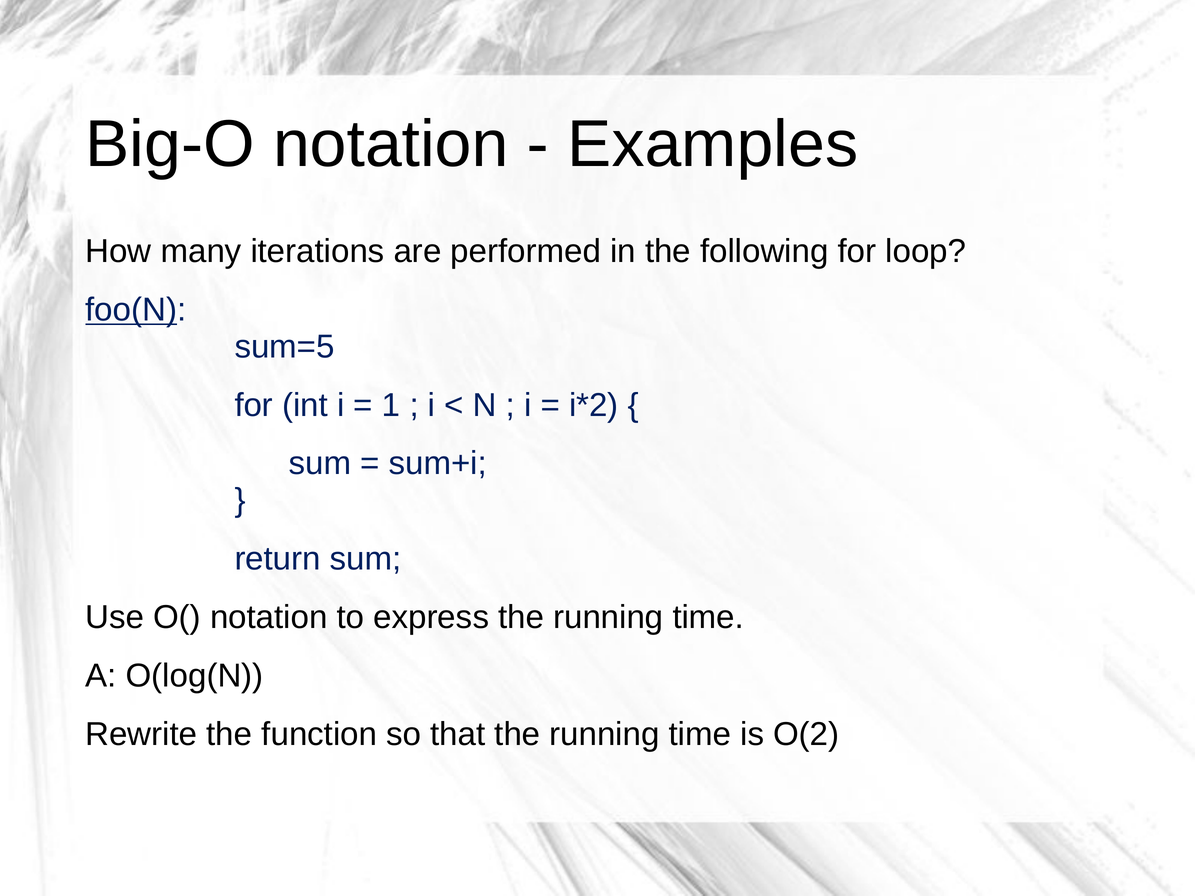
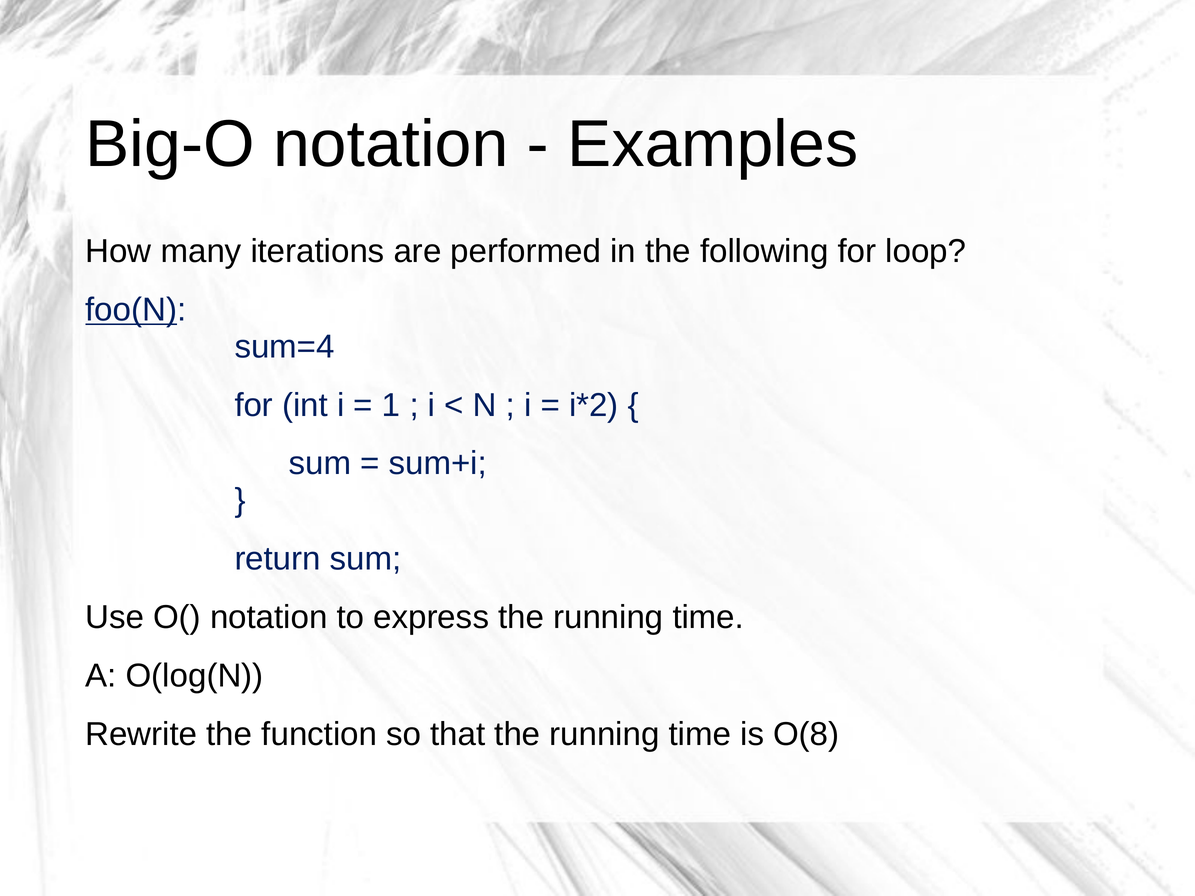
sum=5: sum=5 -> sum=4
O(2: O(2 -> O(8
